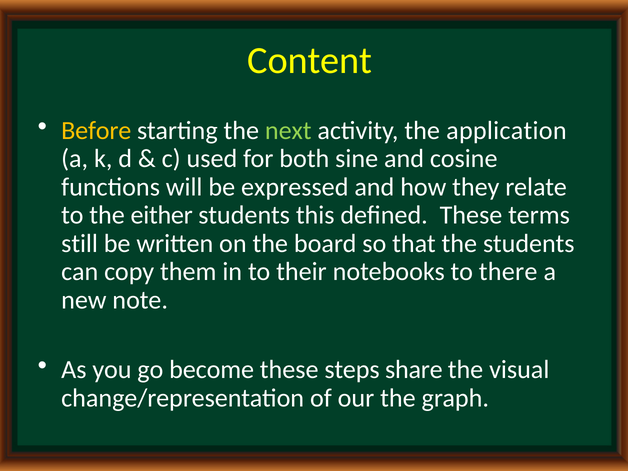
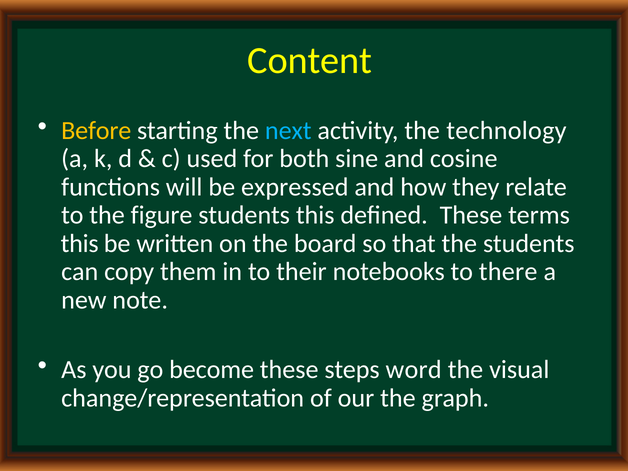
next colour: light green -> light blue
application: application -> technology
either: either -> figure
still at (80, 244): still -> this
share: share -> word
